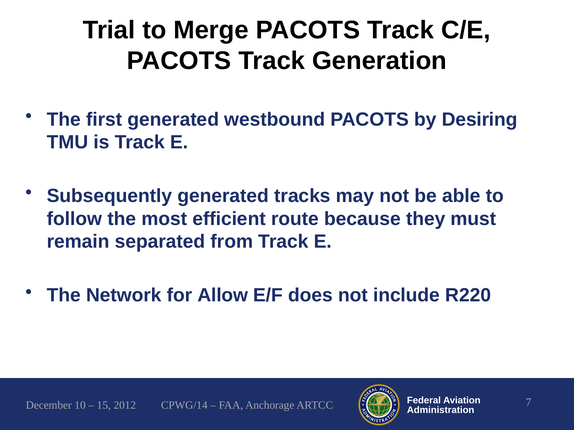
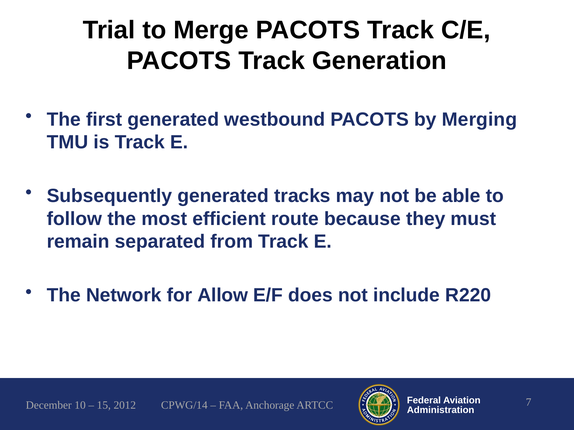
Desiring: Desiring -> Merging
